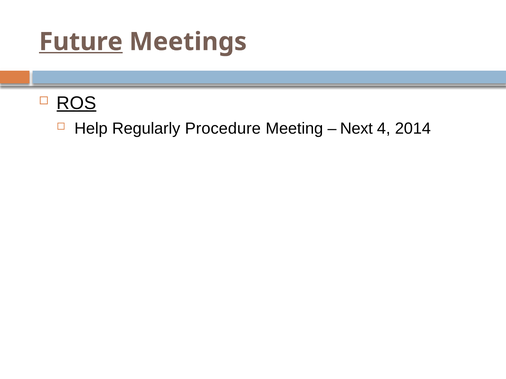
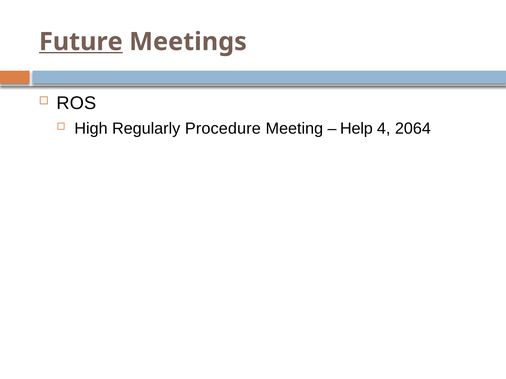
ROS underline: present -> none
Help: Help -> High
Next: Next -> Help
2014: 2014 -> 2064
